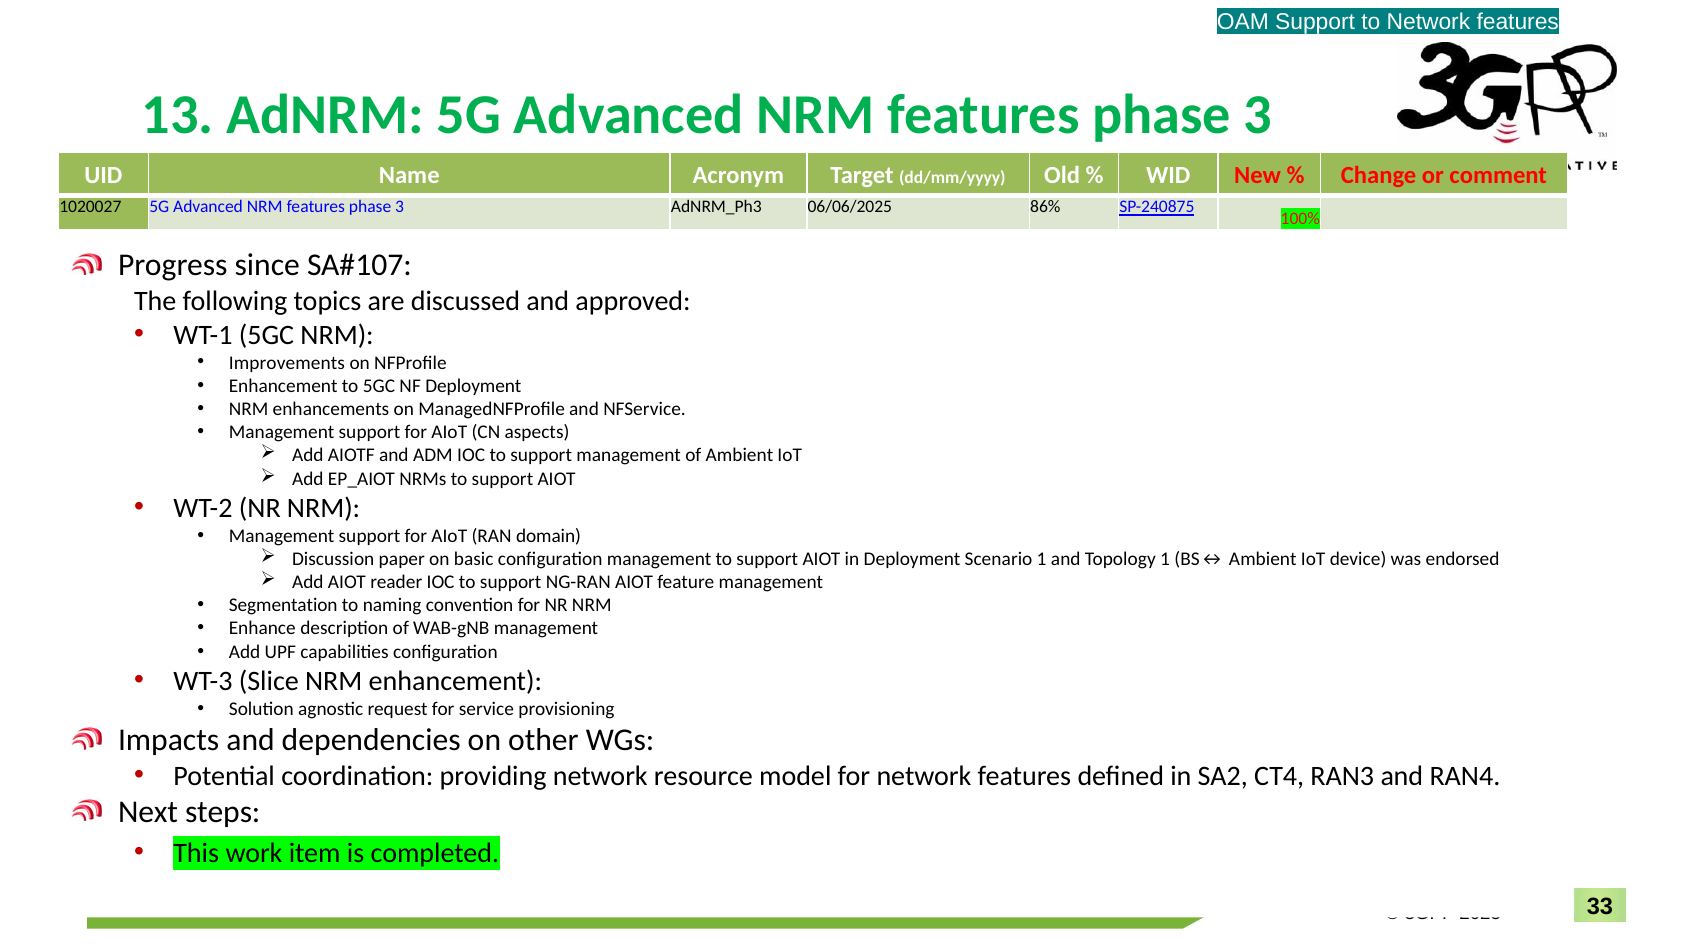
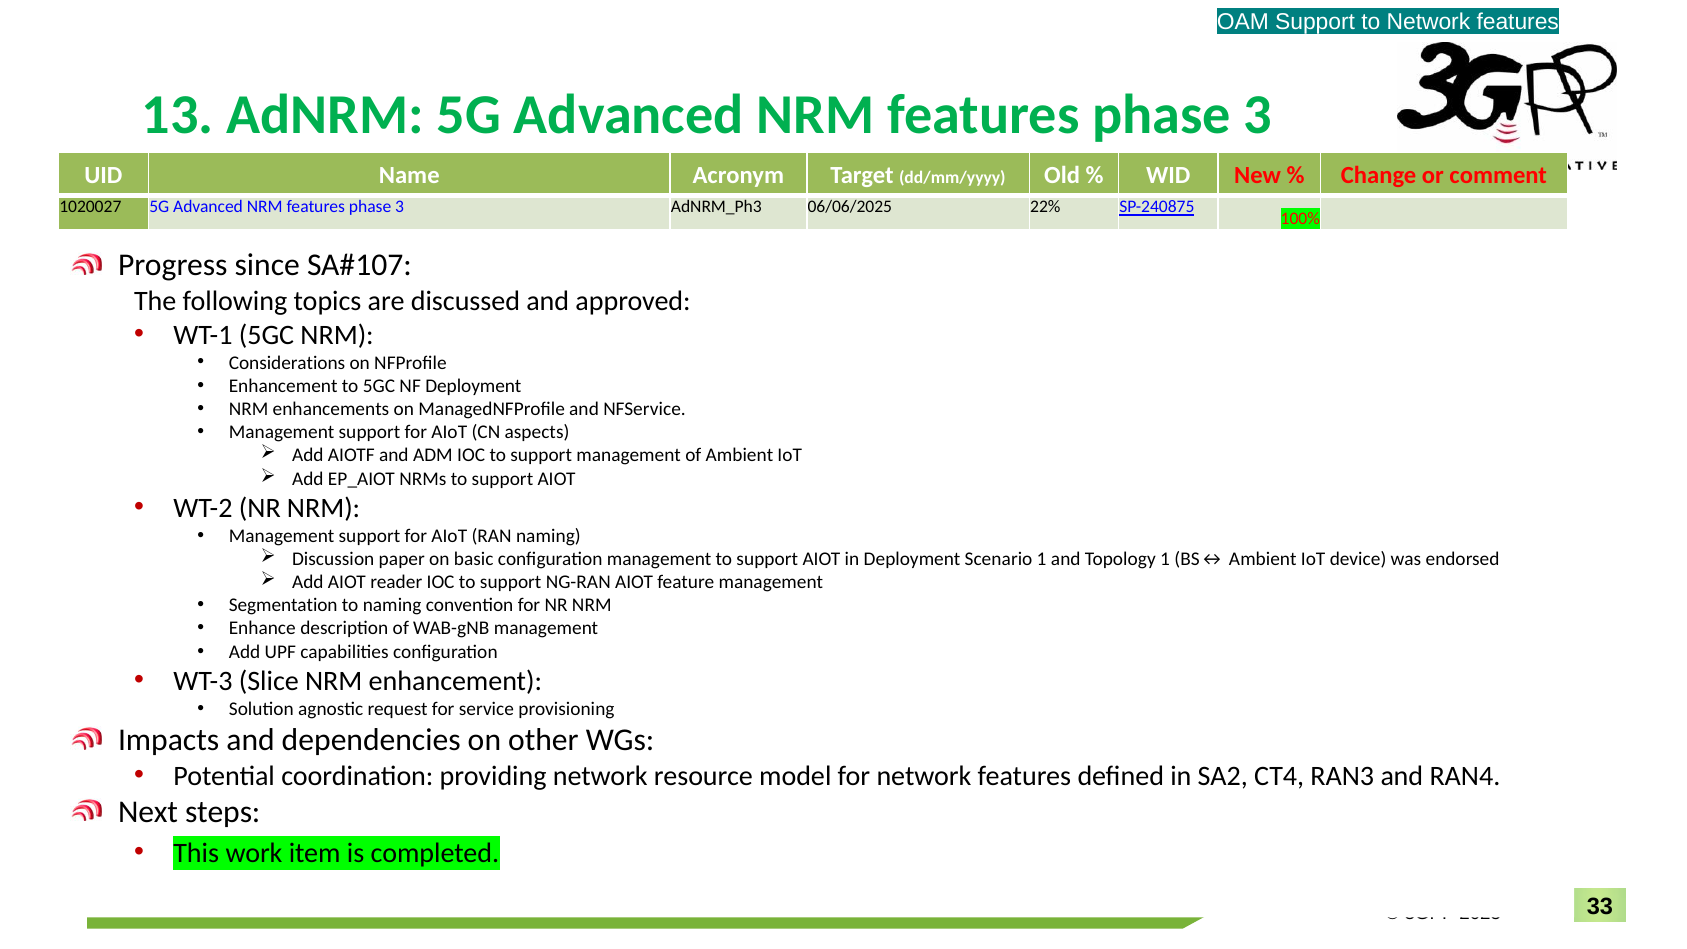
86%: 86% -> 22%
Improvements: Improvements -> Considerations
RAN domain: domain -> naming
